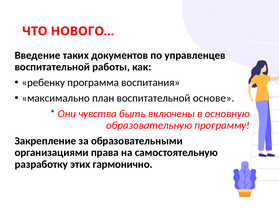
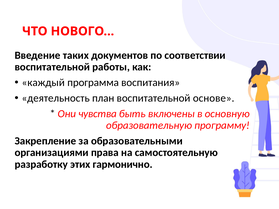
управленцев: управленцев -> соответствии
ребенку: ребенку -> каждый
максимально: максимально -> деятельность
